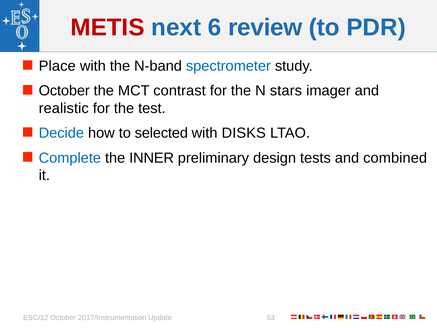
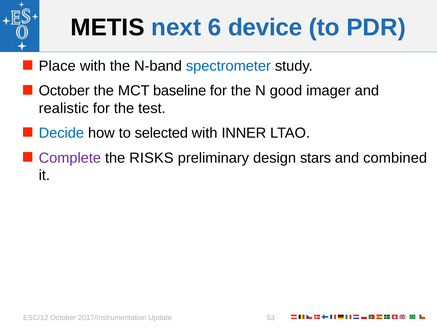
METIS colour: red -> black
review: review -> device
contrast: contrast -> baseline
stars: stars -> good
DISKS: DISKS -> INNER
Complete colour: blue -> purple
INNER: INNER -> RISKS
tests: tests -> stars
